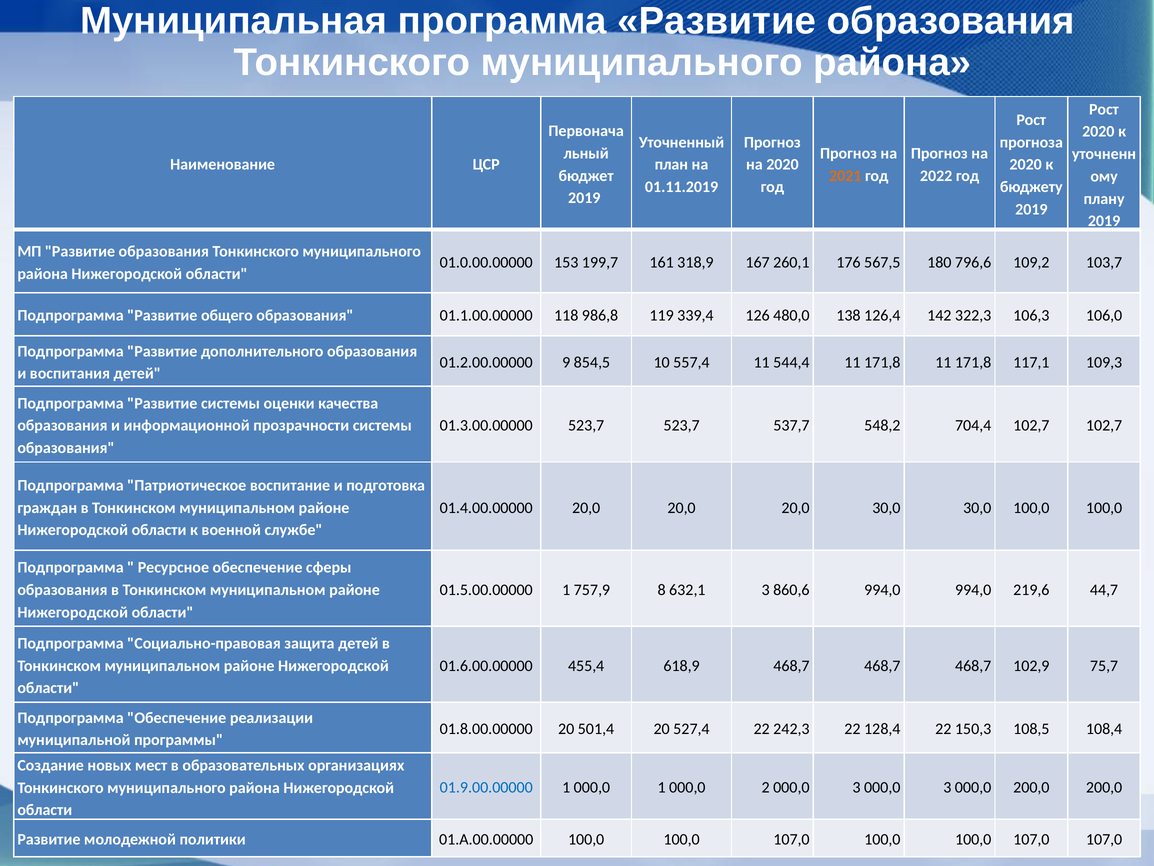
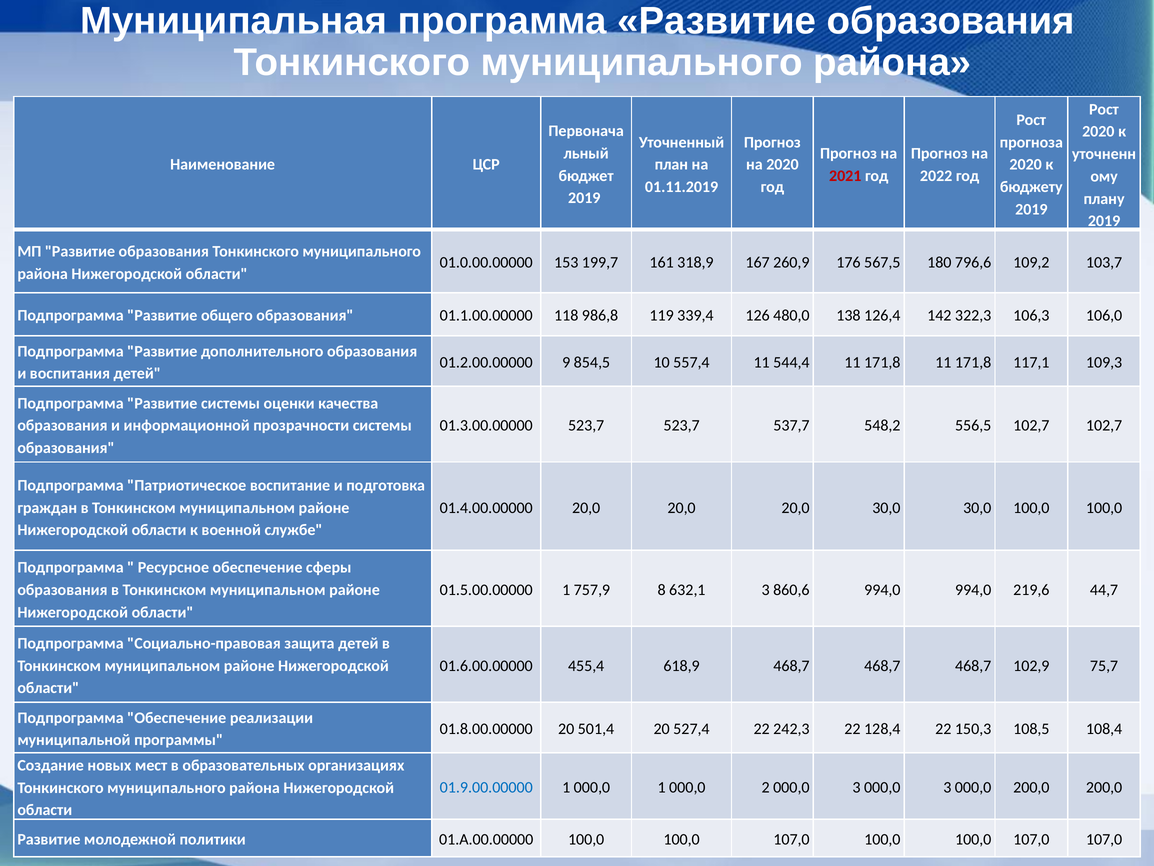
2021 colour: orange -> red
260,1: 260,1 -> 260,9
704,4: 704,4 -> 556,5
